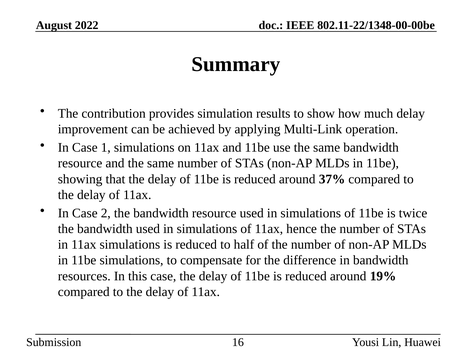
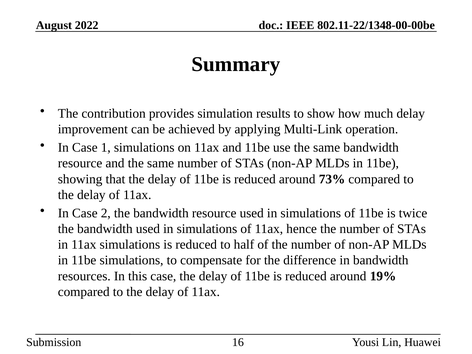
37%: 37% -> 73%
